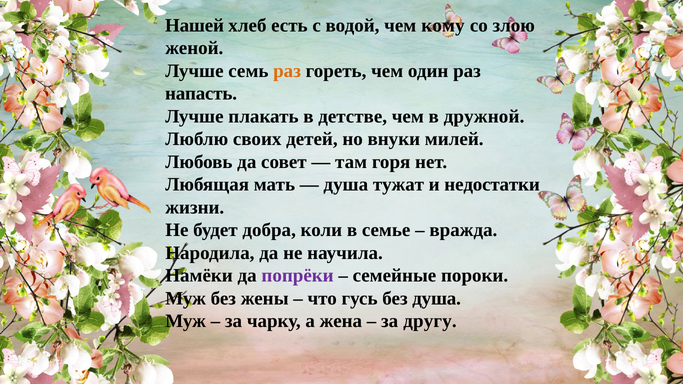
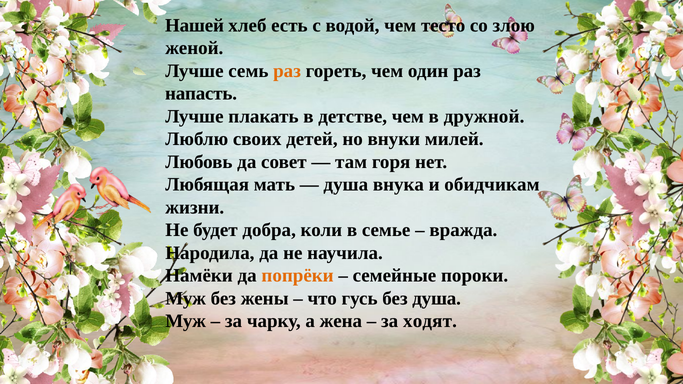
кому: кому -> тесто
тужат: тужат -> внука
недостатки: недостатки -> обидчикам
попрёки colour: purple -> orange
другу: другу -> ходят
